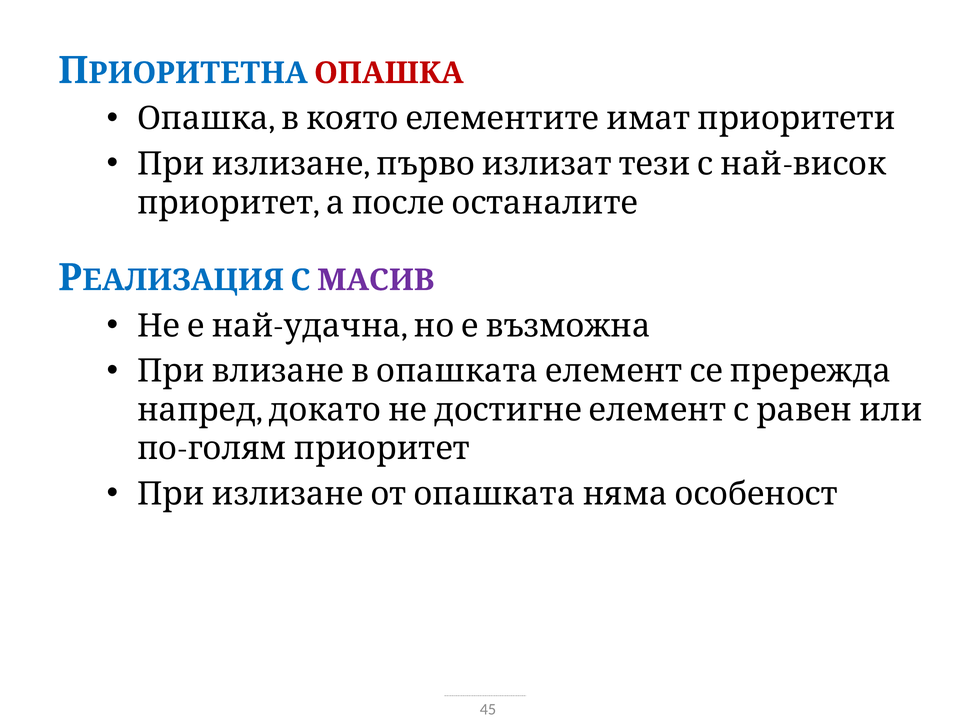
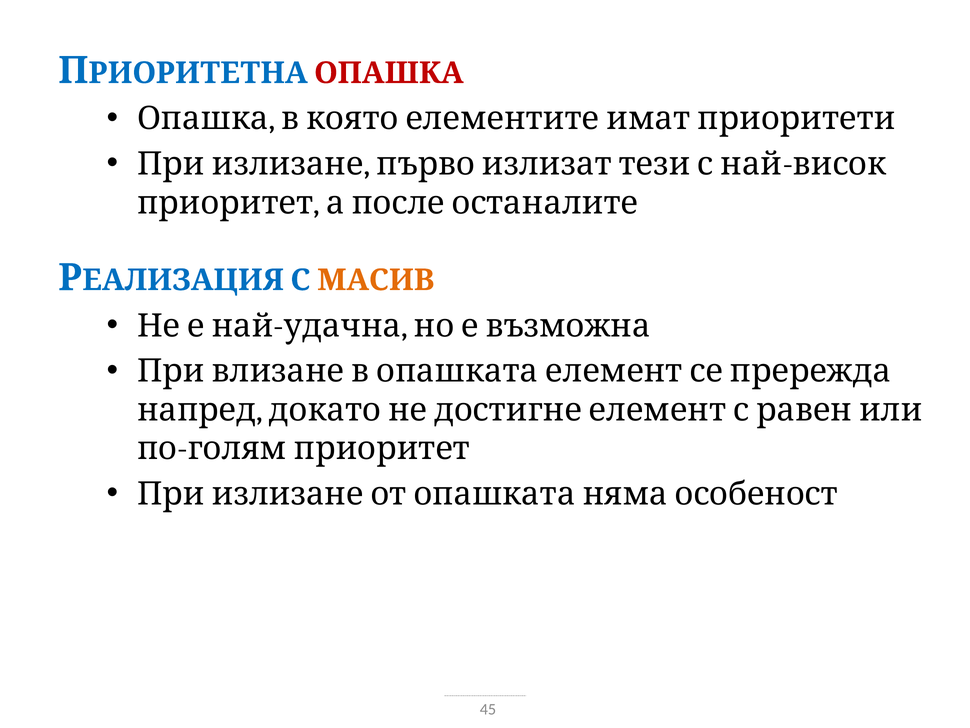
МАСИВ colour: purple -> orange
